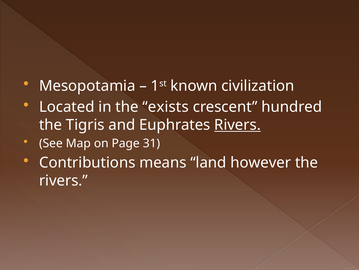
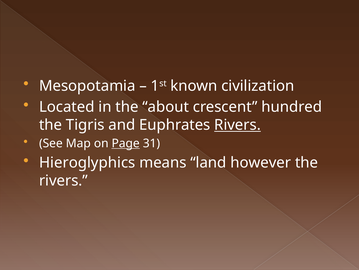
exists: exists -> about
Page underline: none -> present
Contributions: Contributions -> Hieroglyphics
